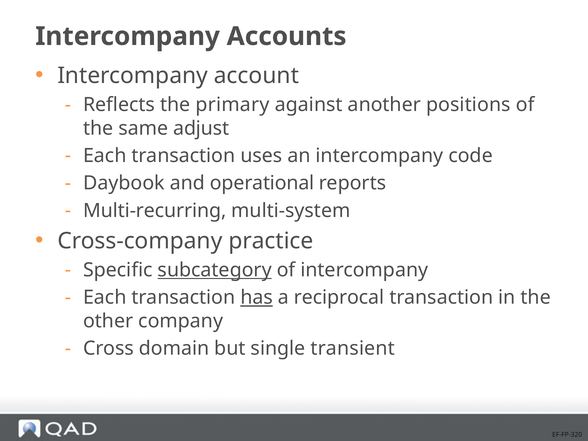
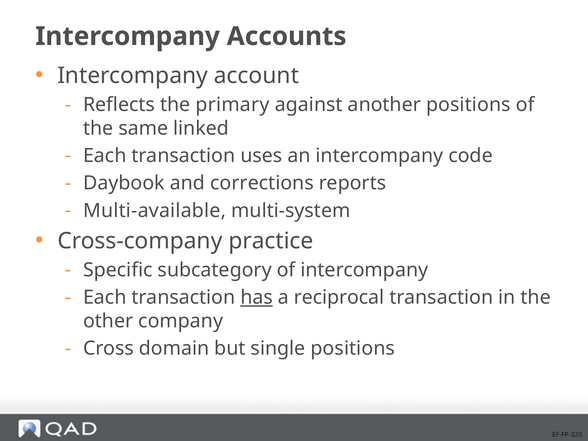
adjust: adjust -> linked
operational: operational -> corrections
Multi-recurring: Multi-recurring -> Multi-available
subcategory underline: present -> none
single transient: transient -> positions
